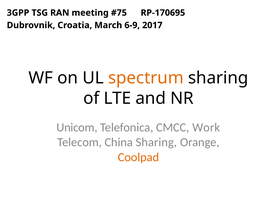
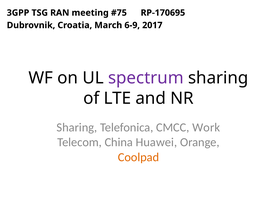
spectrum colour: orange -> purple
Unicom at (77, 127): Unicom -> Sharing
China Sharing: Sharing -> Huawei
